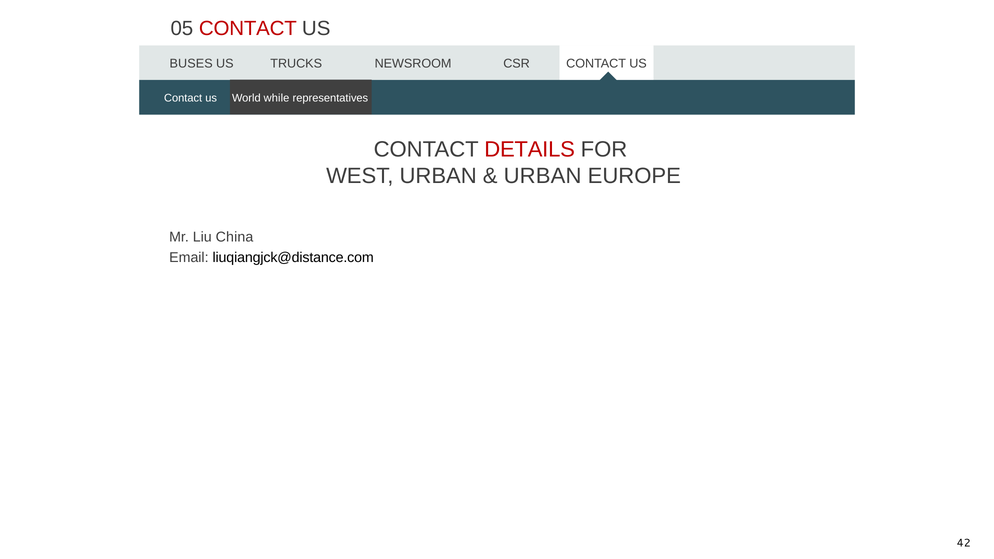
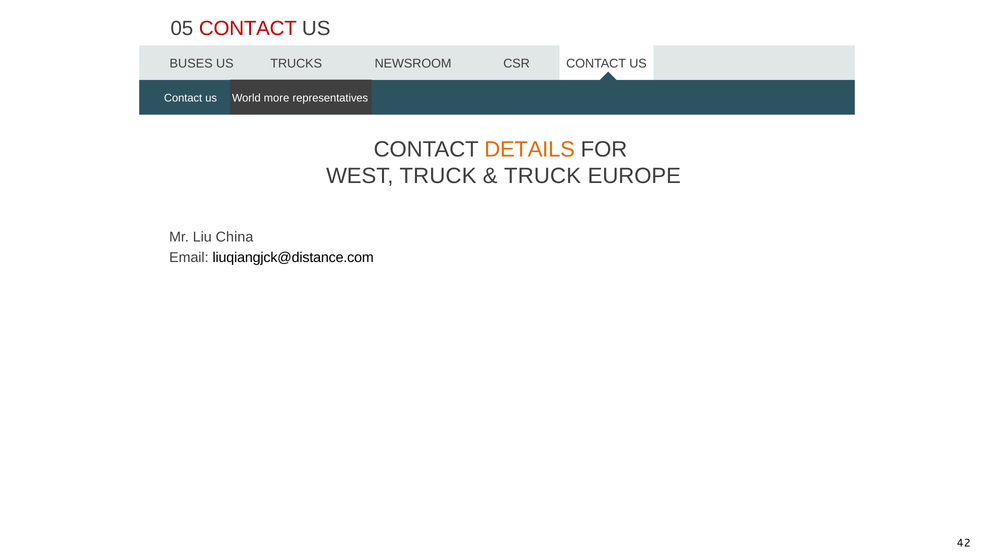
while: while -> more
DETAILS colour: red -> orange
WEST URBAN: URBAN -> TRUCK
URBAN at (543, 176): URBAN -> TRUCK
